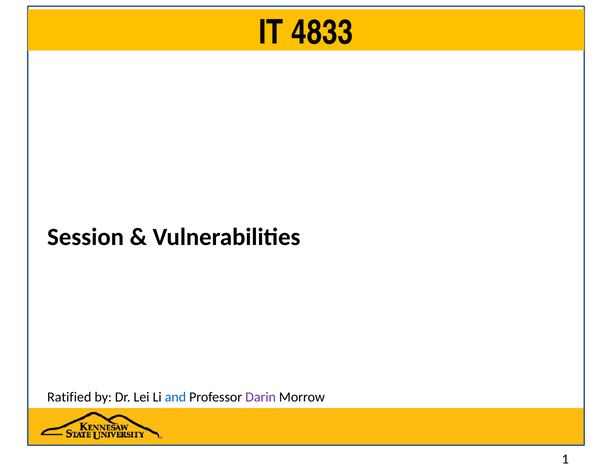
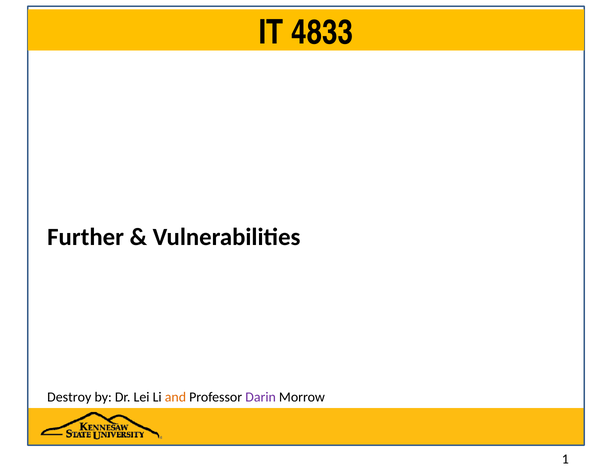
Session: Session -> Further
Ratified: Ratified -> Destroy
and colour: blue -> orange
